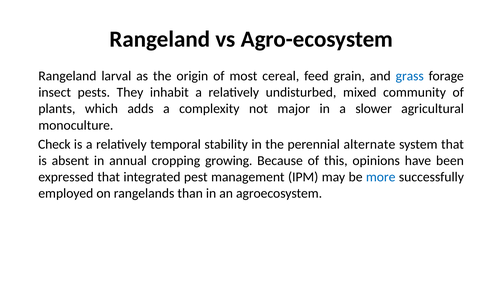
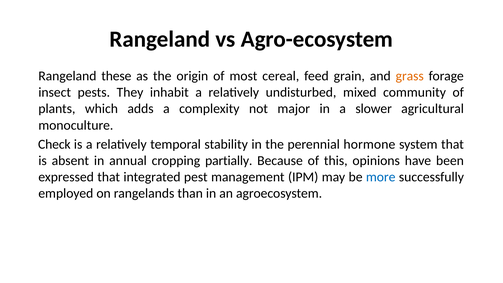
larval: larval -> these
grass colour: blue -> orange
alternate: alternate -> hormone
growing: growing -> partially
